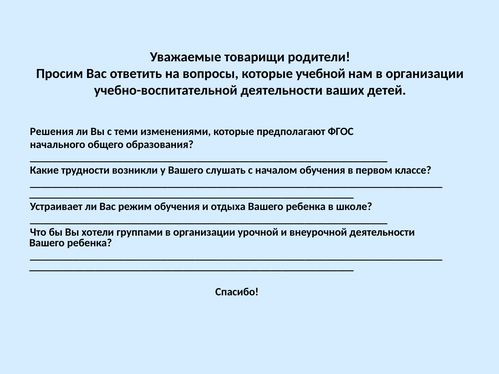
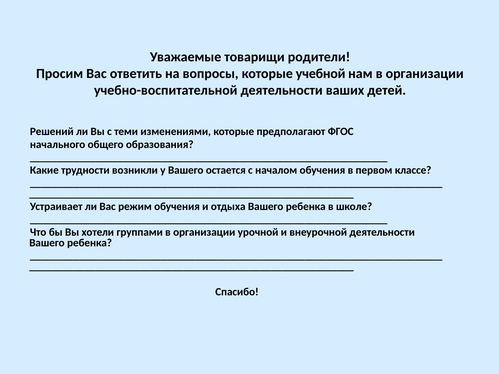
Решения: Решения -> Решений
слушать: слушать -> остается
